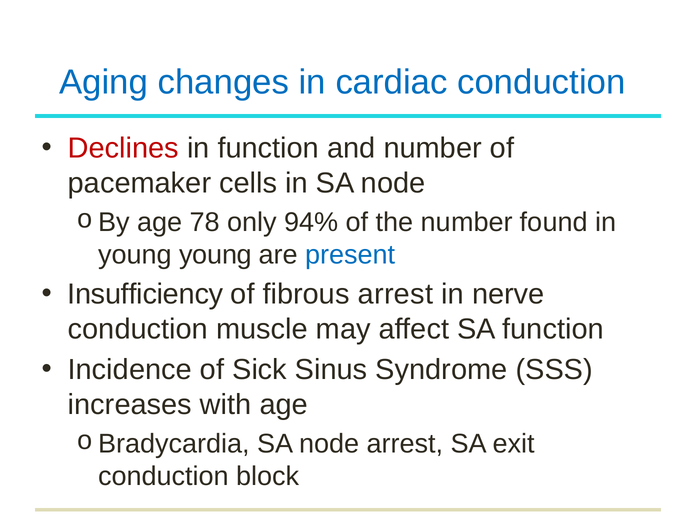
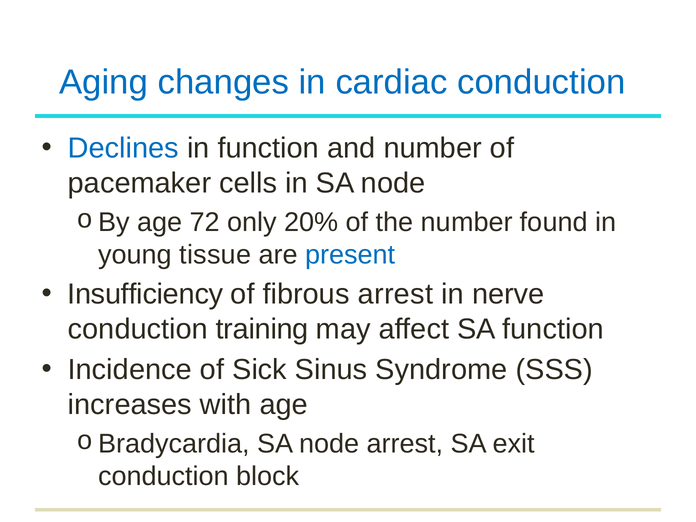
Declines colour: red -> blue
78: 78 -> 72
94%: 94% -> 20%
young young: young -> tissue
muscle: muscle -> training
